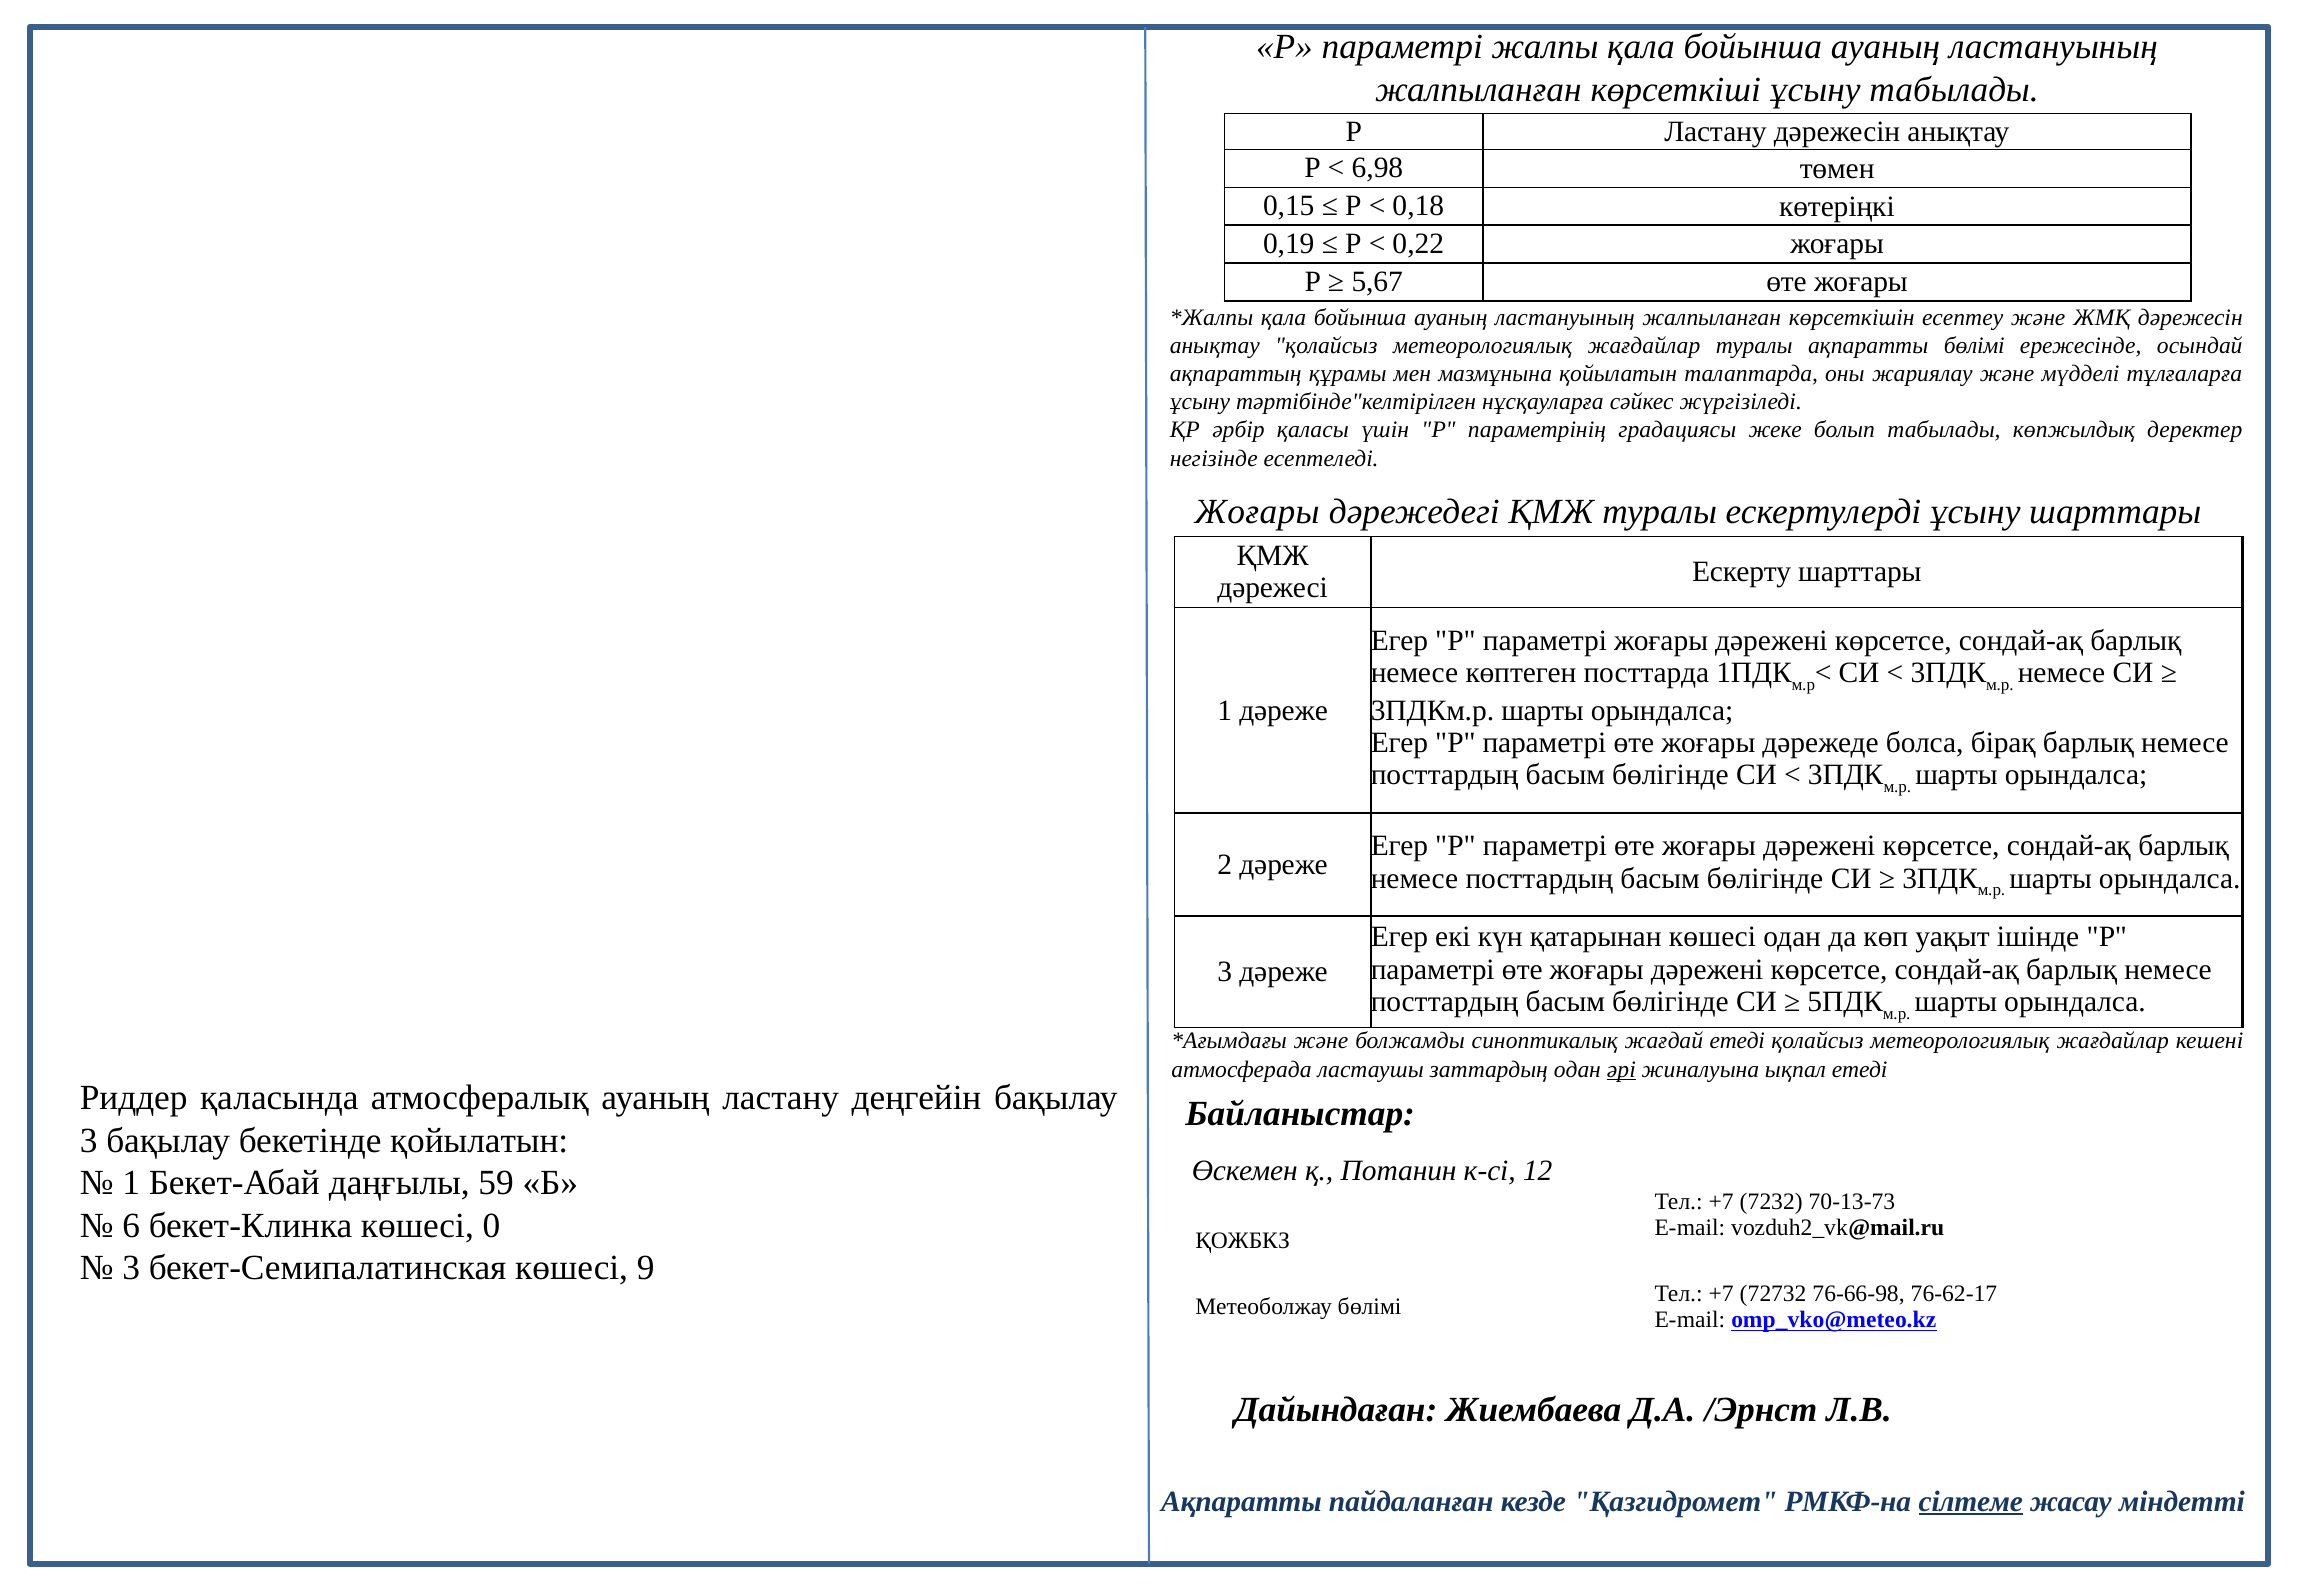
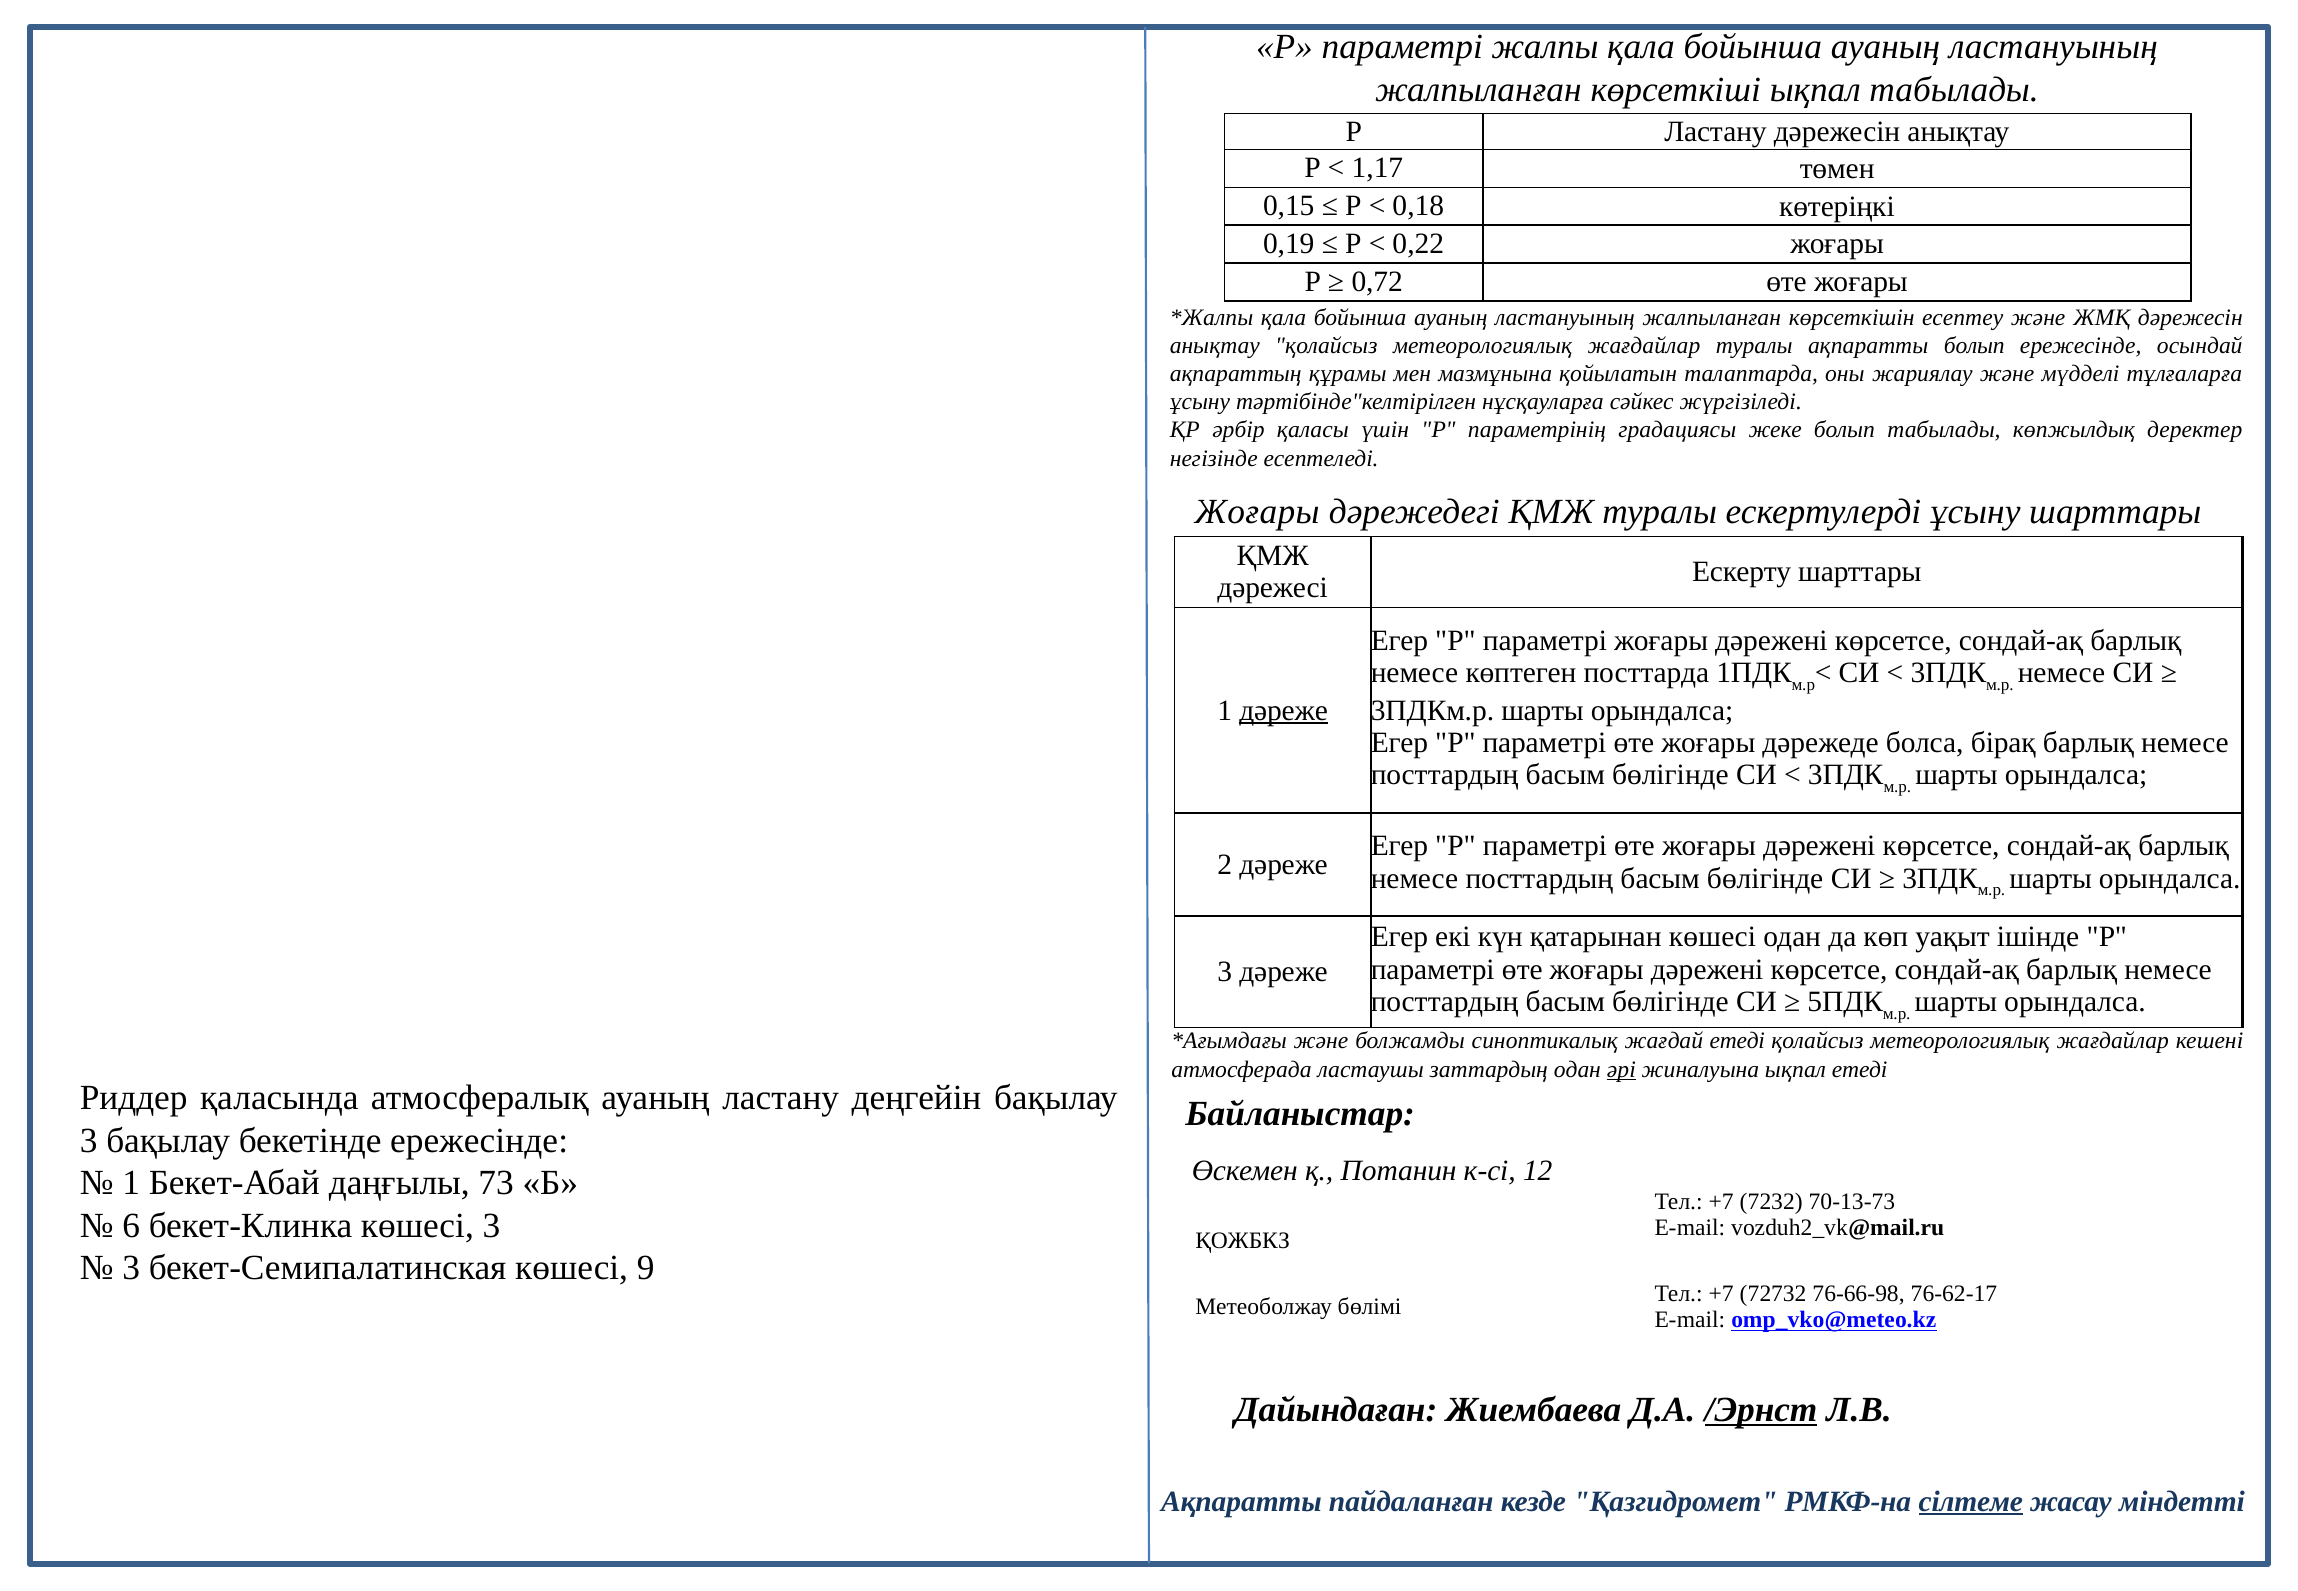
көрсеткіші ұсыну: ұсыну -> ықпал
6,98: 6,98 -> 1,17
5,67: 5,67 -> 0,72
ақпаратты бөлімі: бөлімі -> болып
дәреже at (1284, 710) underline: none -> present
бекетінде қойылатын: қойылатын -> ережесінде
59: 59 -> 73
көшесі 0: 0 -> 3
/Эрнст underline: none -> present
